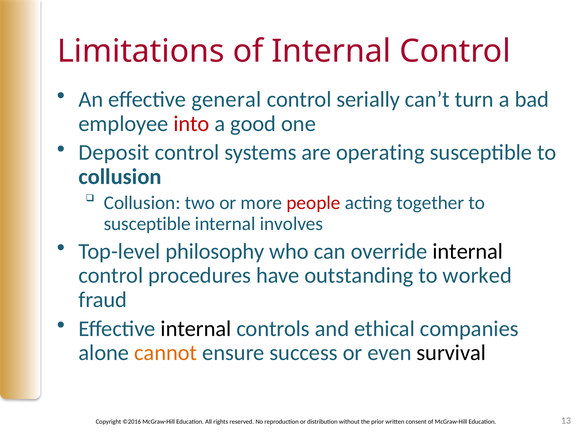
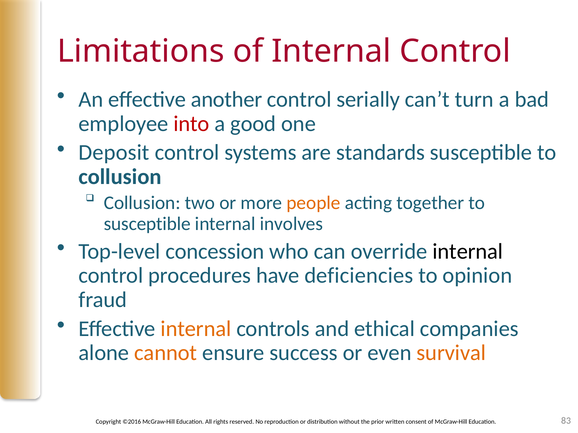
general: general -> another
operating: operating -> standards
people colour: red -> orange
philosophy: philosophy -> concession
outstanding: outstanding -> deficiencies
worked: worked -> opinion
internal at (196, 329) colour: black -> orange
survival colour: black -> orange
13: 13 -> 83
